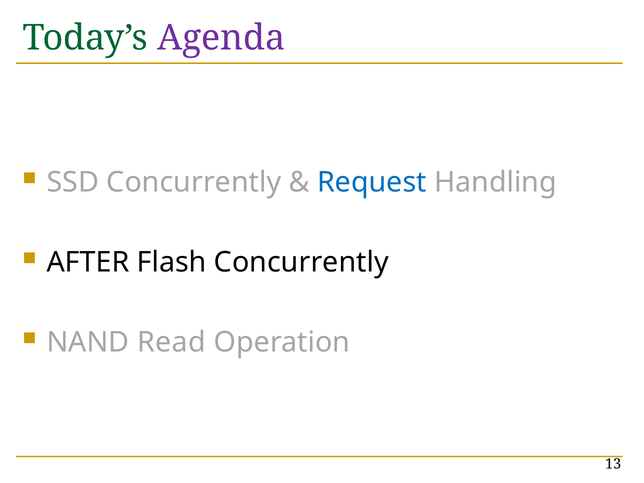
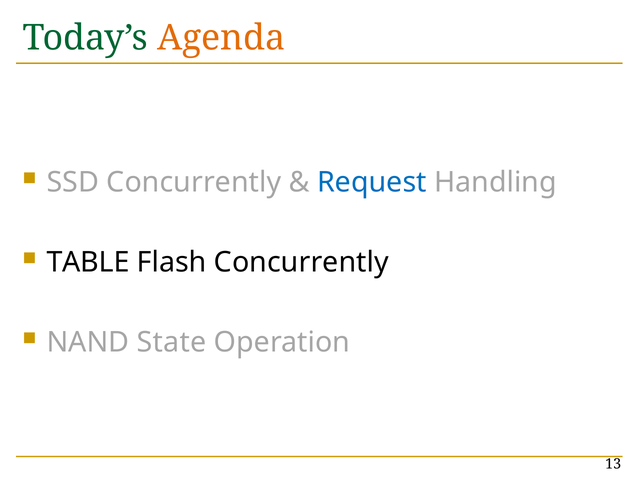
Agenda colour: purple -> orange
AFTER: AFTER -> TABLE
Read: Read -> State
